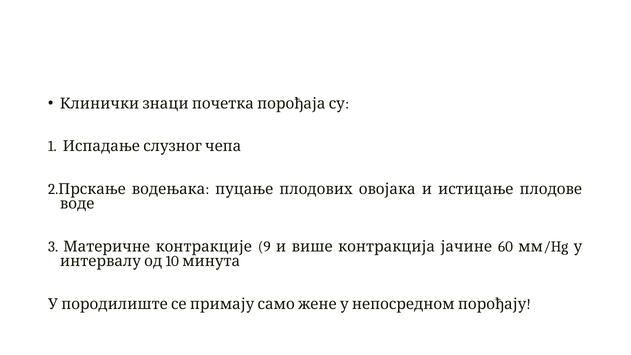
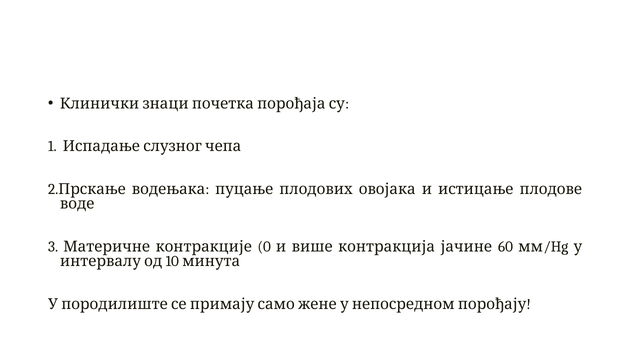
9: 9 -> 0
